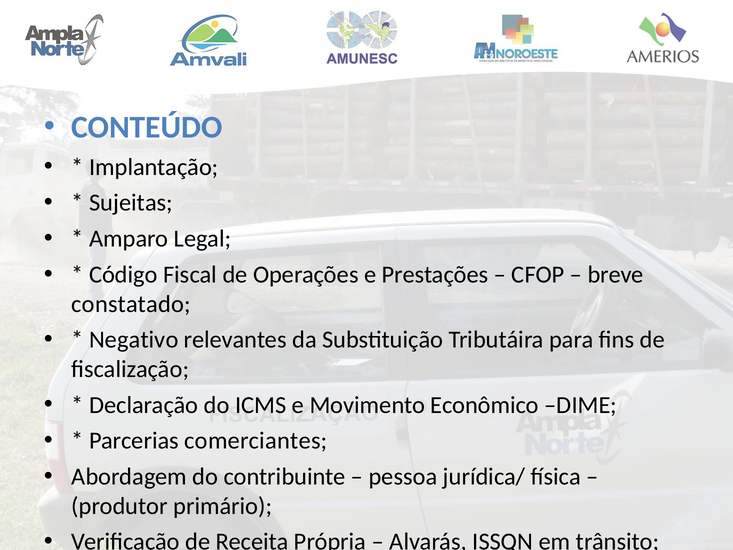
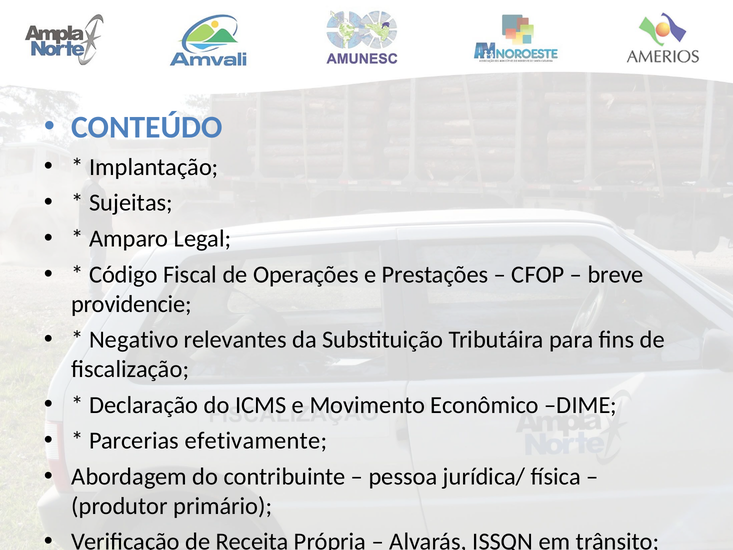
constatado: constatado -> providencie
comerciantes: comerciantes -> efetivamente
